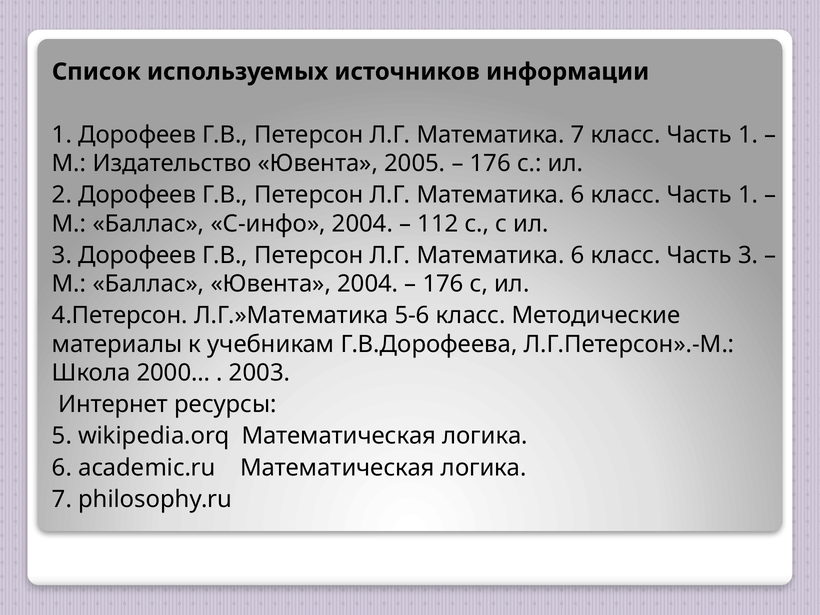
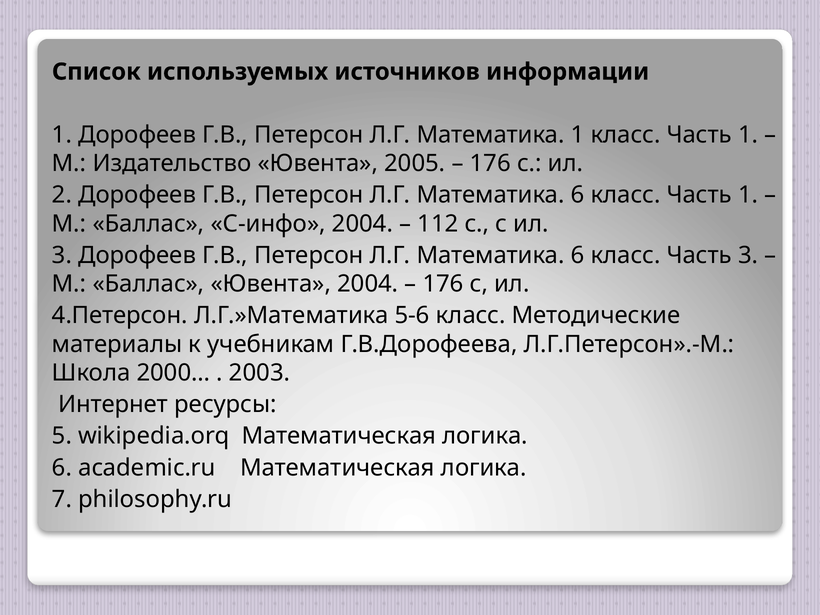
Математика 7: 7 -> 1
